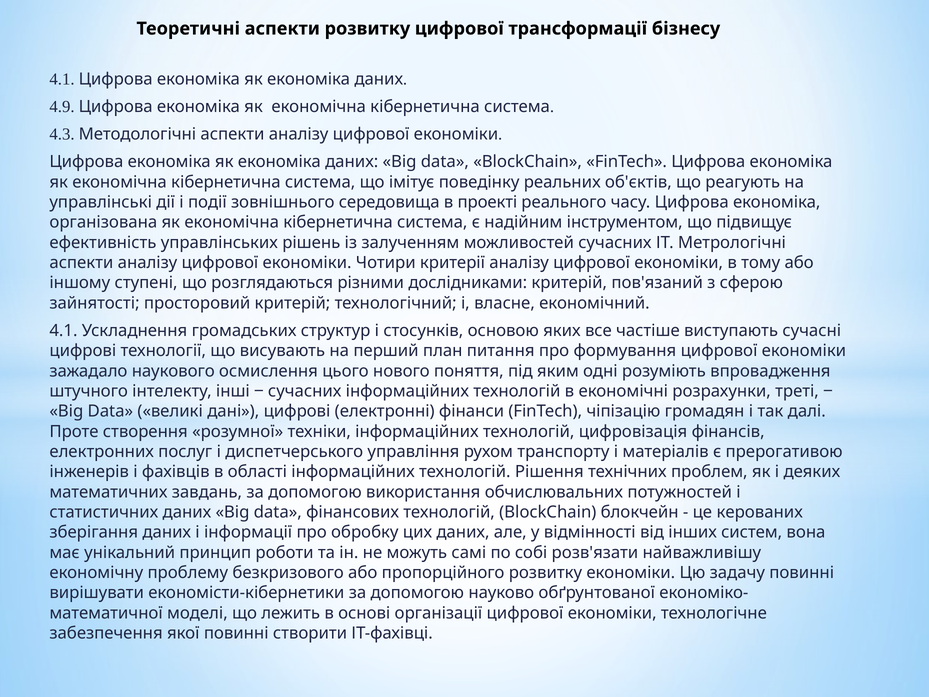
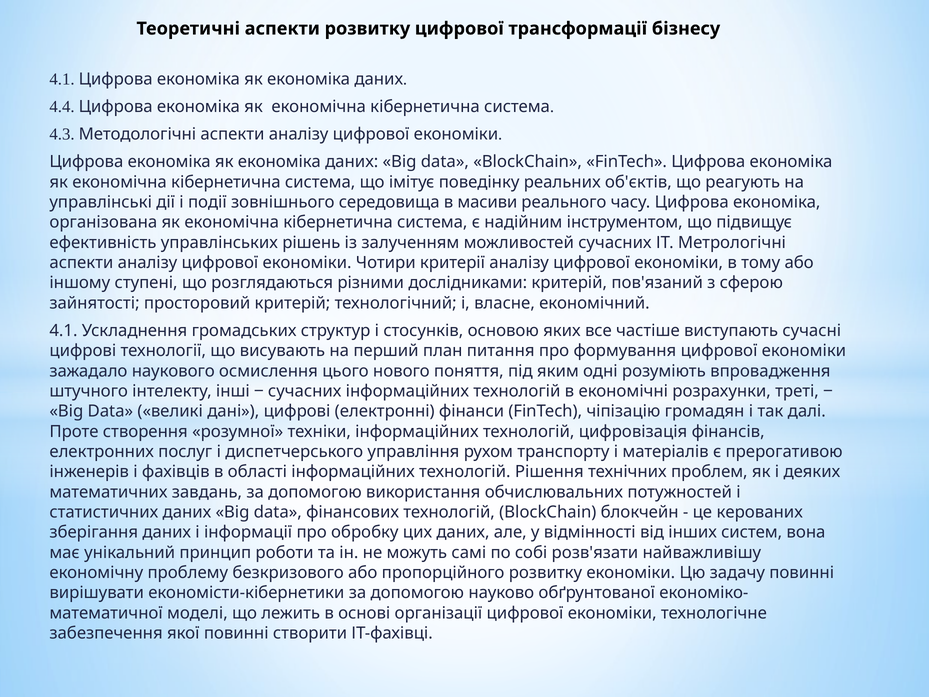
4.9: 4.9 -> 4.4
проекті: проекті -> масиви
